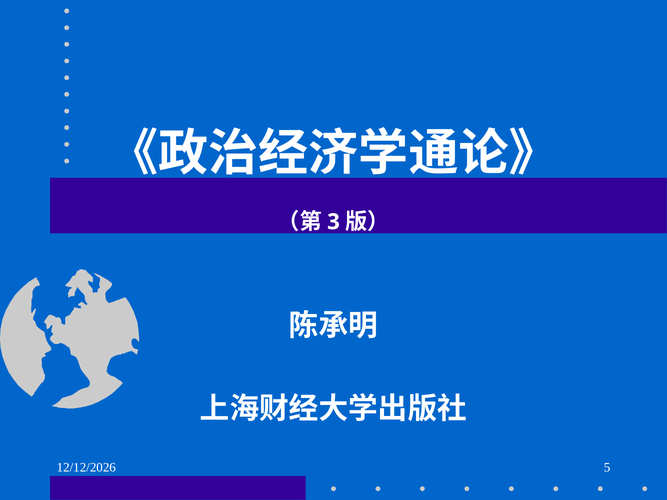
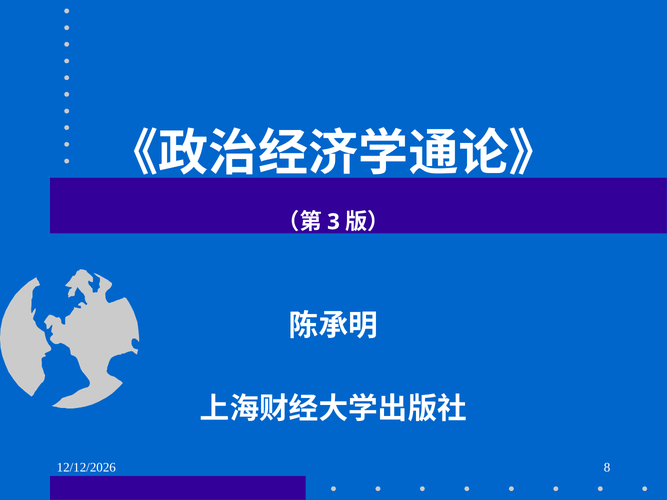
5: 5 -> 8
